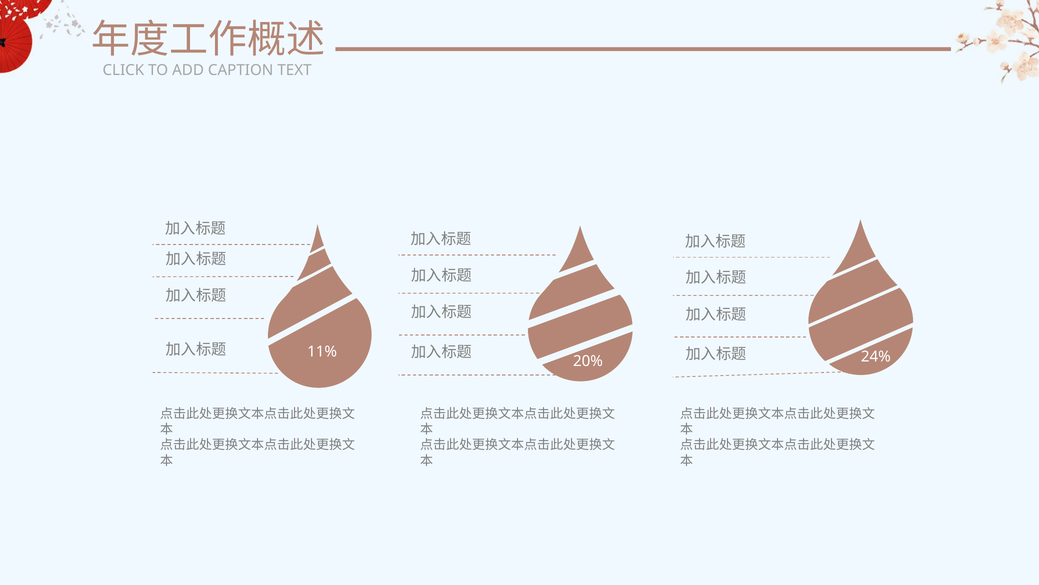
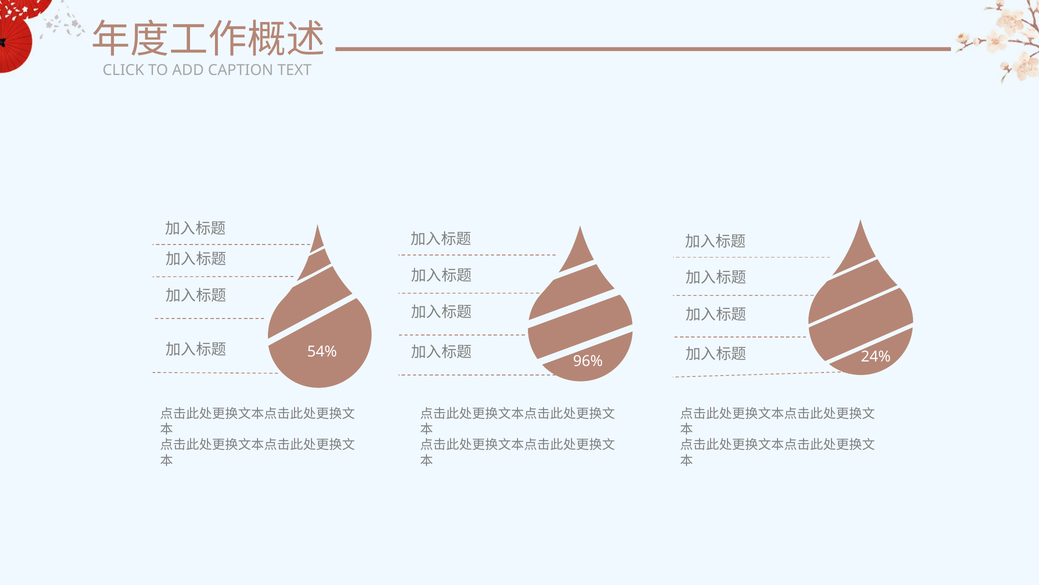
11%: 11% -> 54%
20%: 20% -> 96%
